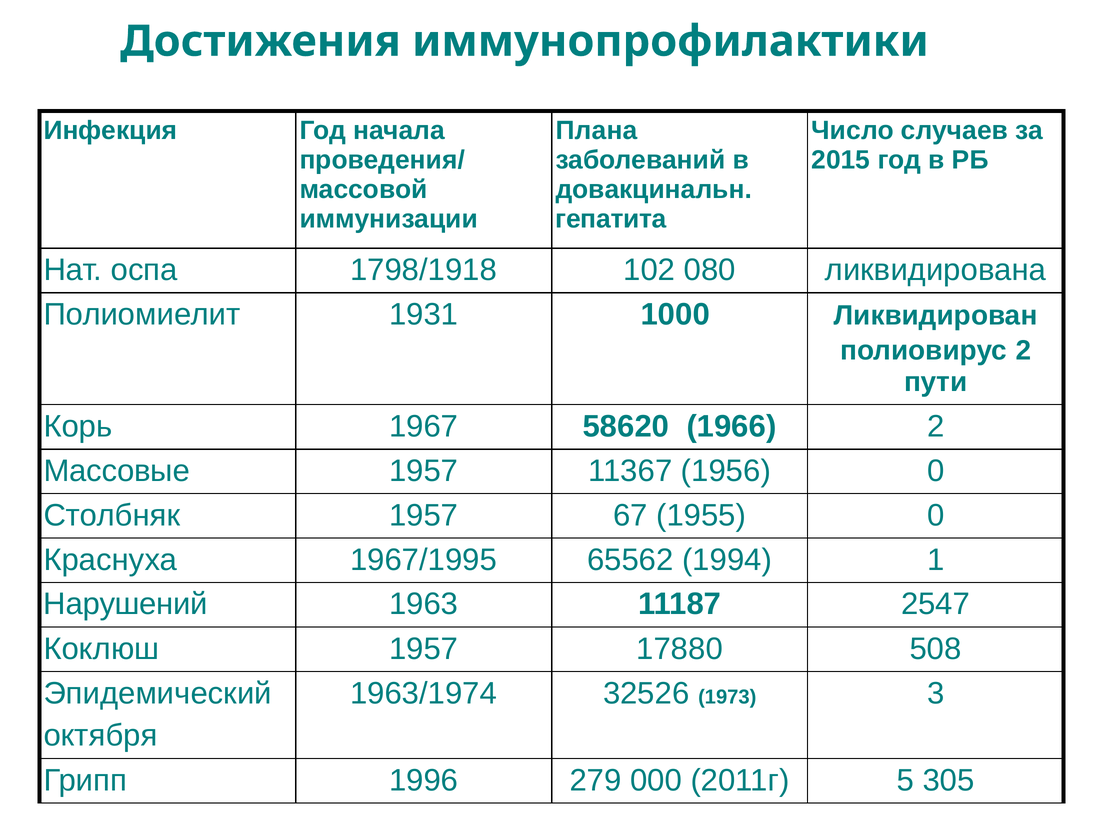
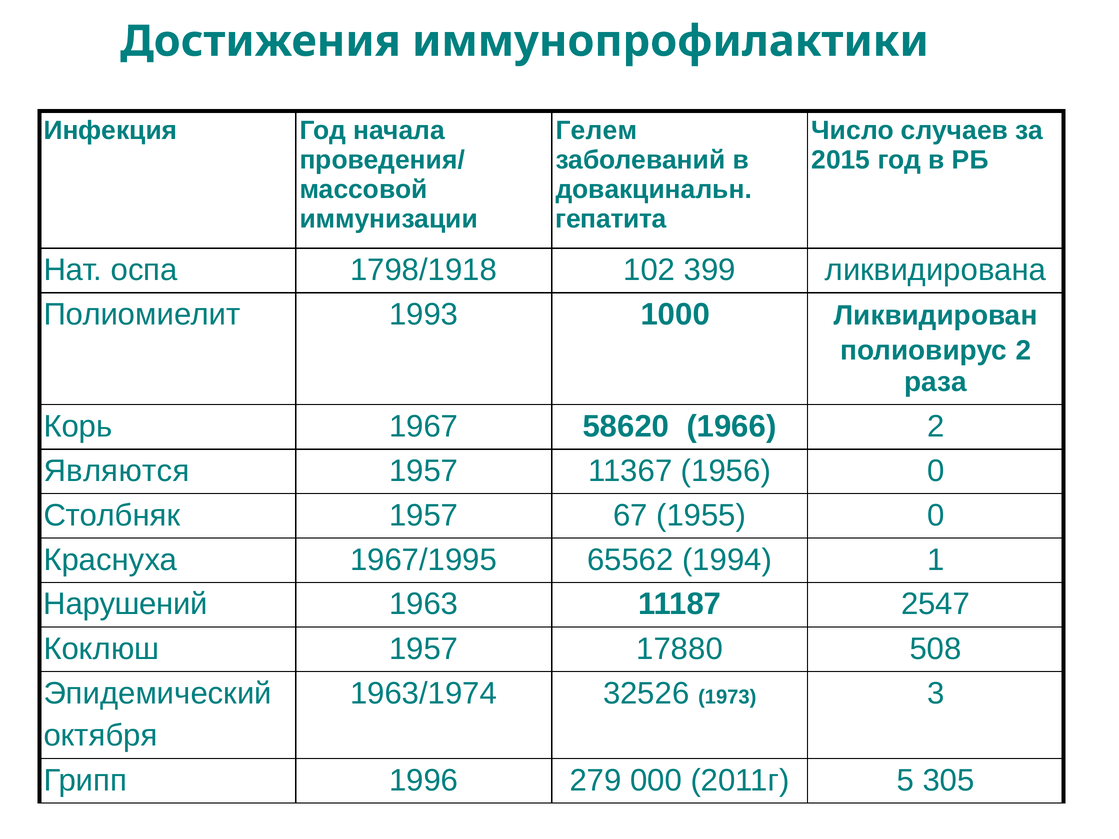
Плана: Плана -> Гелем
080: 080 -> 399
1931: 1931 -> 1993
пути: пути -> раза
Массовые: Массовые -> Являются
